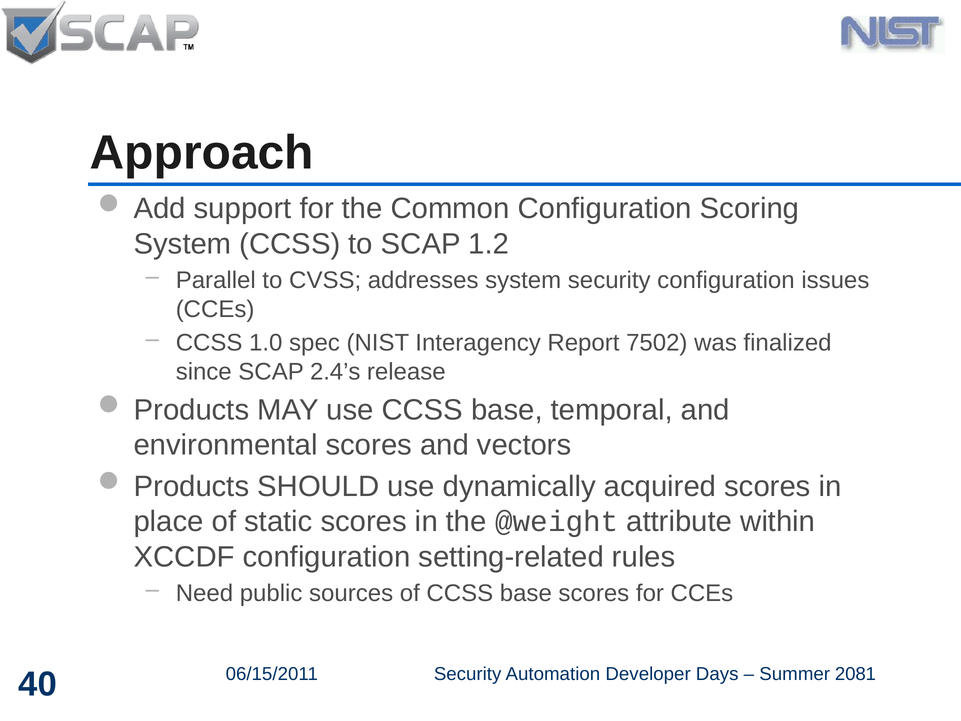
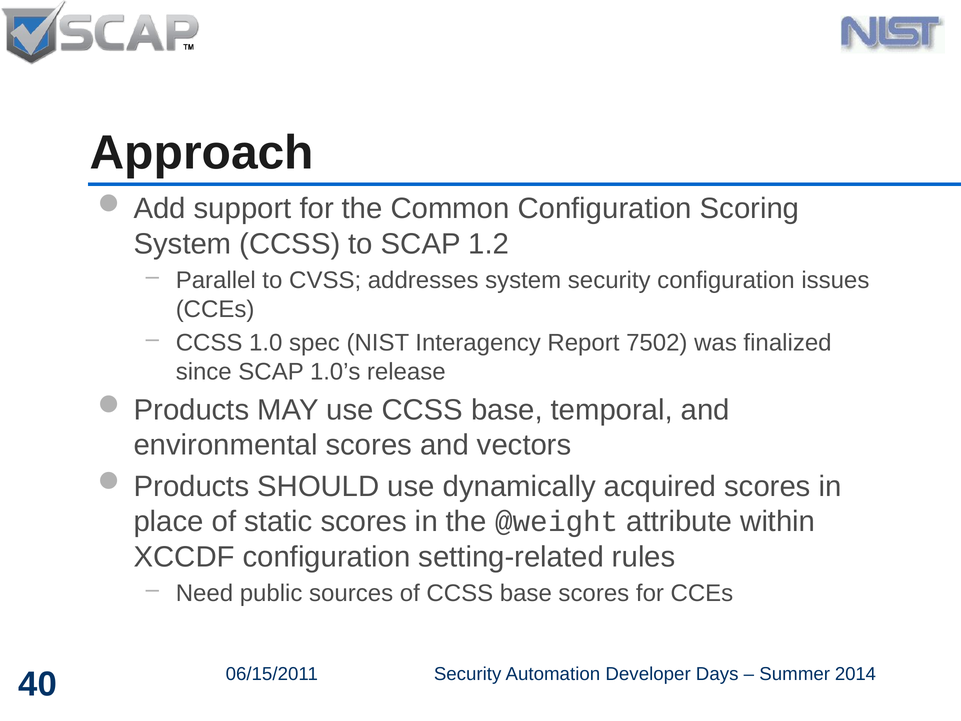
2.4’s: 2.4’s -> 1.0’s
2081: 2081 -> 2014
